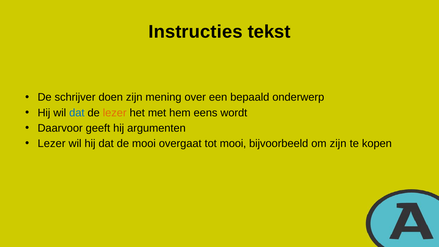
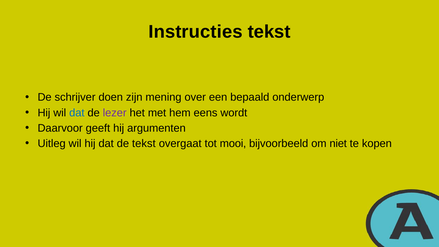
lezer at (115, 113) colour: orange -> purple
Lezer at (52, 143): Lezer -> Uitleg
de mooi: mooi -> tekst
om zijn: zijn -> niet
